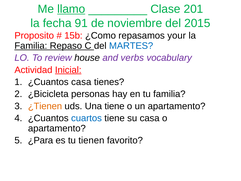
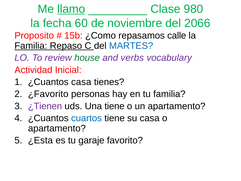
201: 201 -> 980
91: 91 -> 60
2015: 2015 -> 2066
your: your -> calle
house colour: black -> green
Inicial underline: present -> none
¿Bicicleta: ¿Bicicleta -> ¿Favorito
¿Tienen colour: orange -> purple
¿Para: ¿Para -> ¿Esta
tienen: tienen -> garaje
